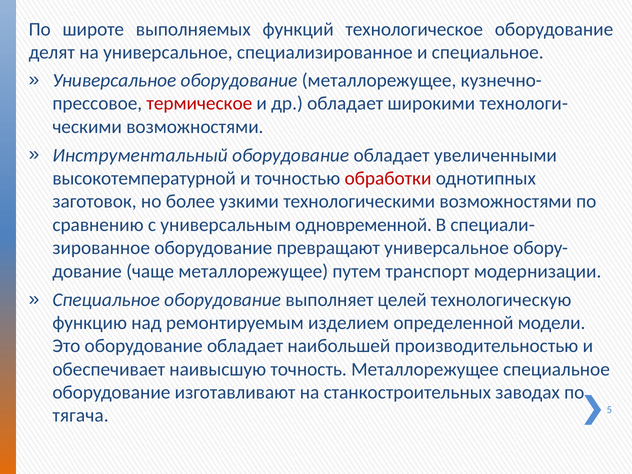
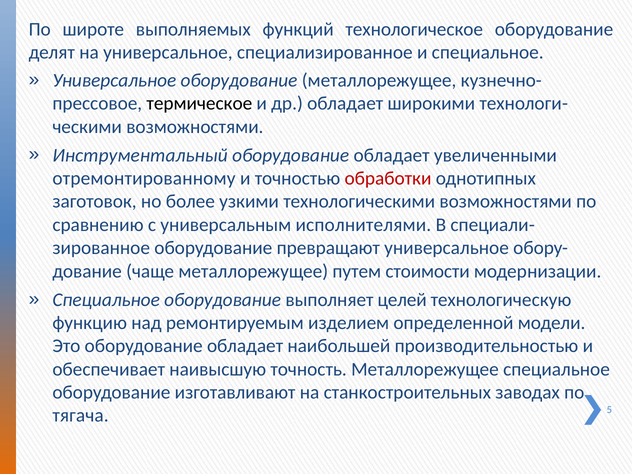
термическое colour: red -> black
высокотемпературной: высокотемпературной -> отремонтированному
одновременной: одновременной -> исполнителями
транспорт: транспорт -> стоимости
